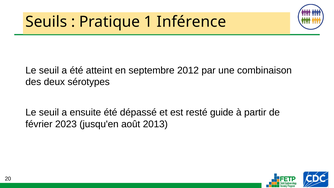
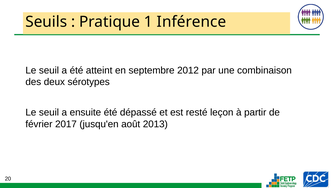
guide: guide -> leçon
2023: 2023 -> 2017
